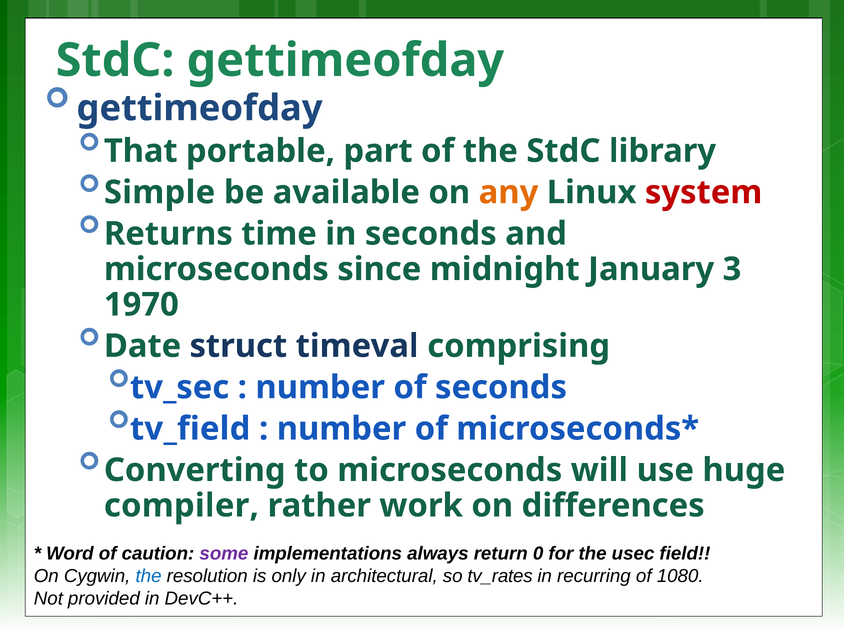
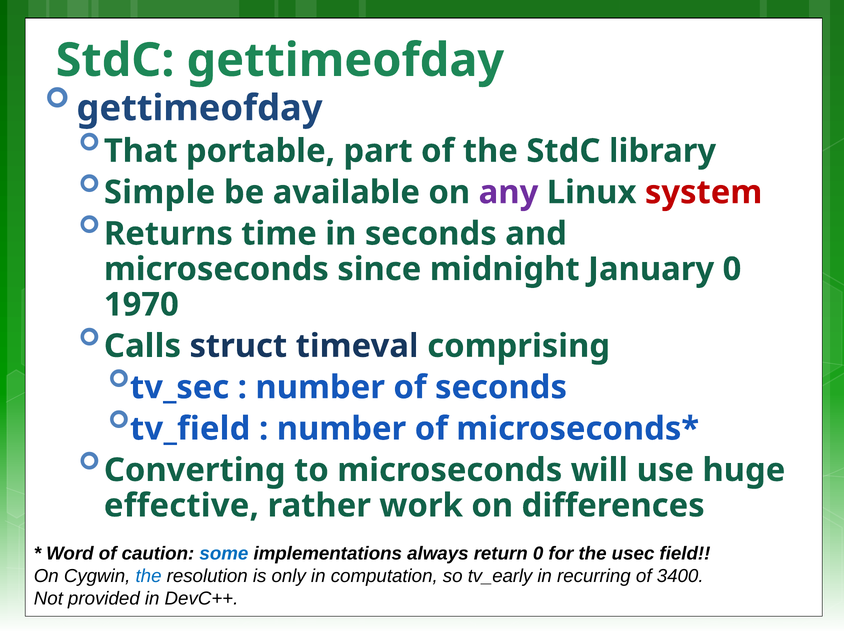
any colour: orange -> purple
January 3: 3 -> 0
Date: Date -> Calls
compiler: compiler -> effective
some colour: purple -> blue
architectural: architectural -> computation
tv_rates: tv_rates -> tv_early
1080: 1080 -> 3400
